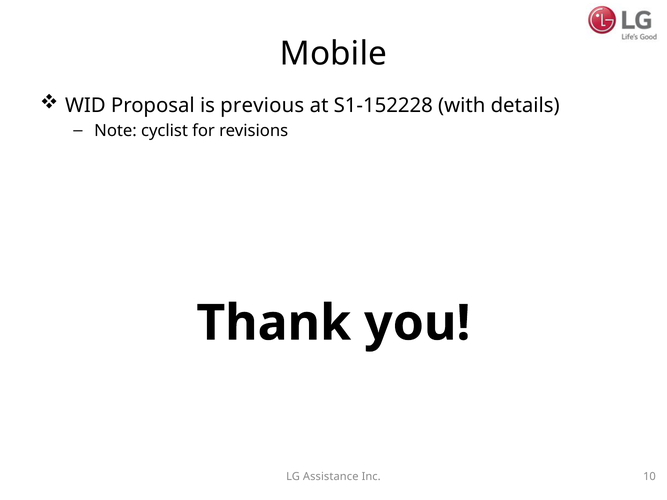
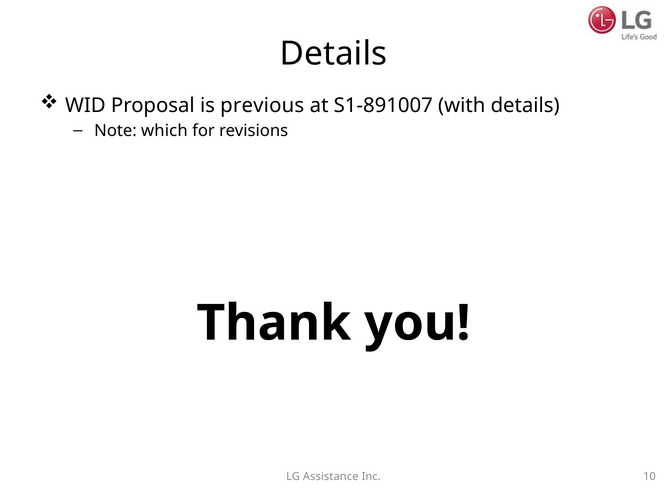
Mobile at (333, 54): Mobile -> Details
S1-152228: S1-152228 -> S1-891007
cyclist: cyclist -> which
